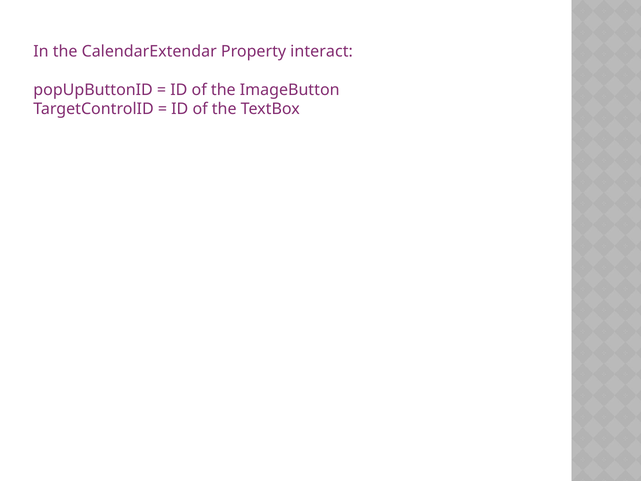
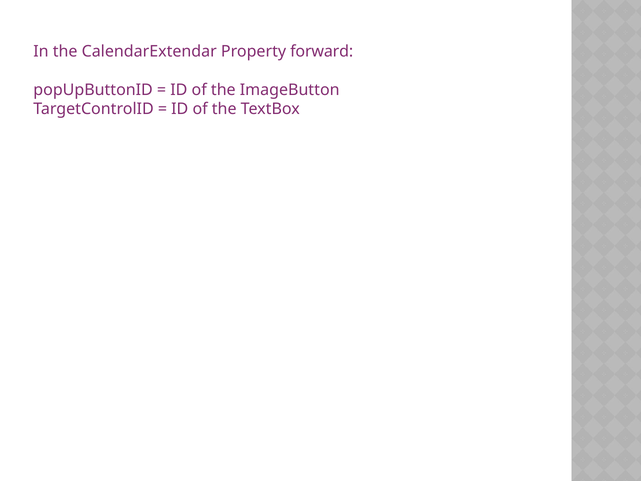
interact: interact -> forward
